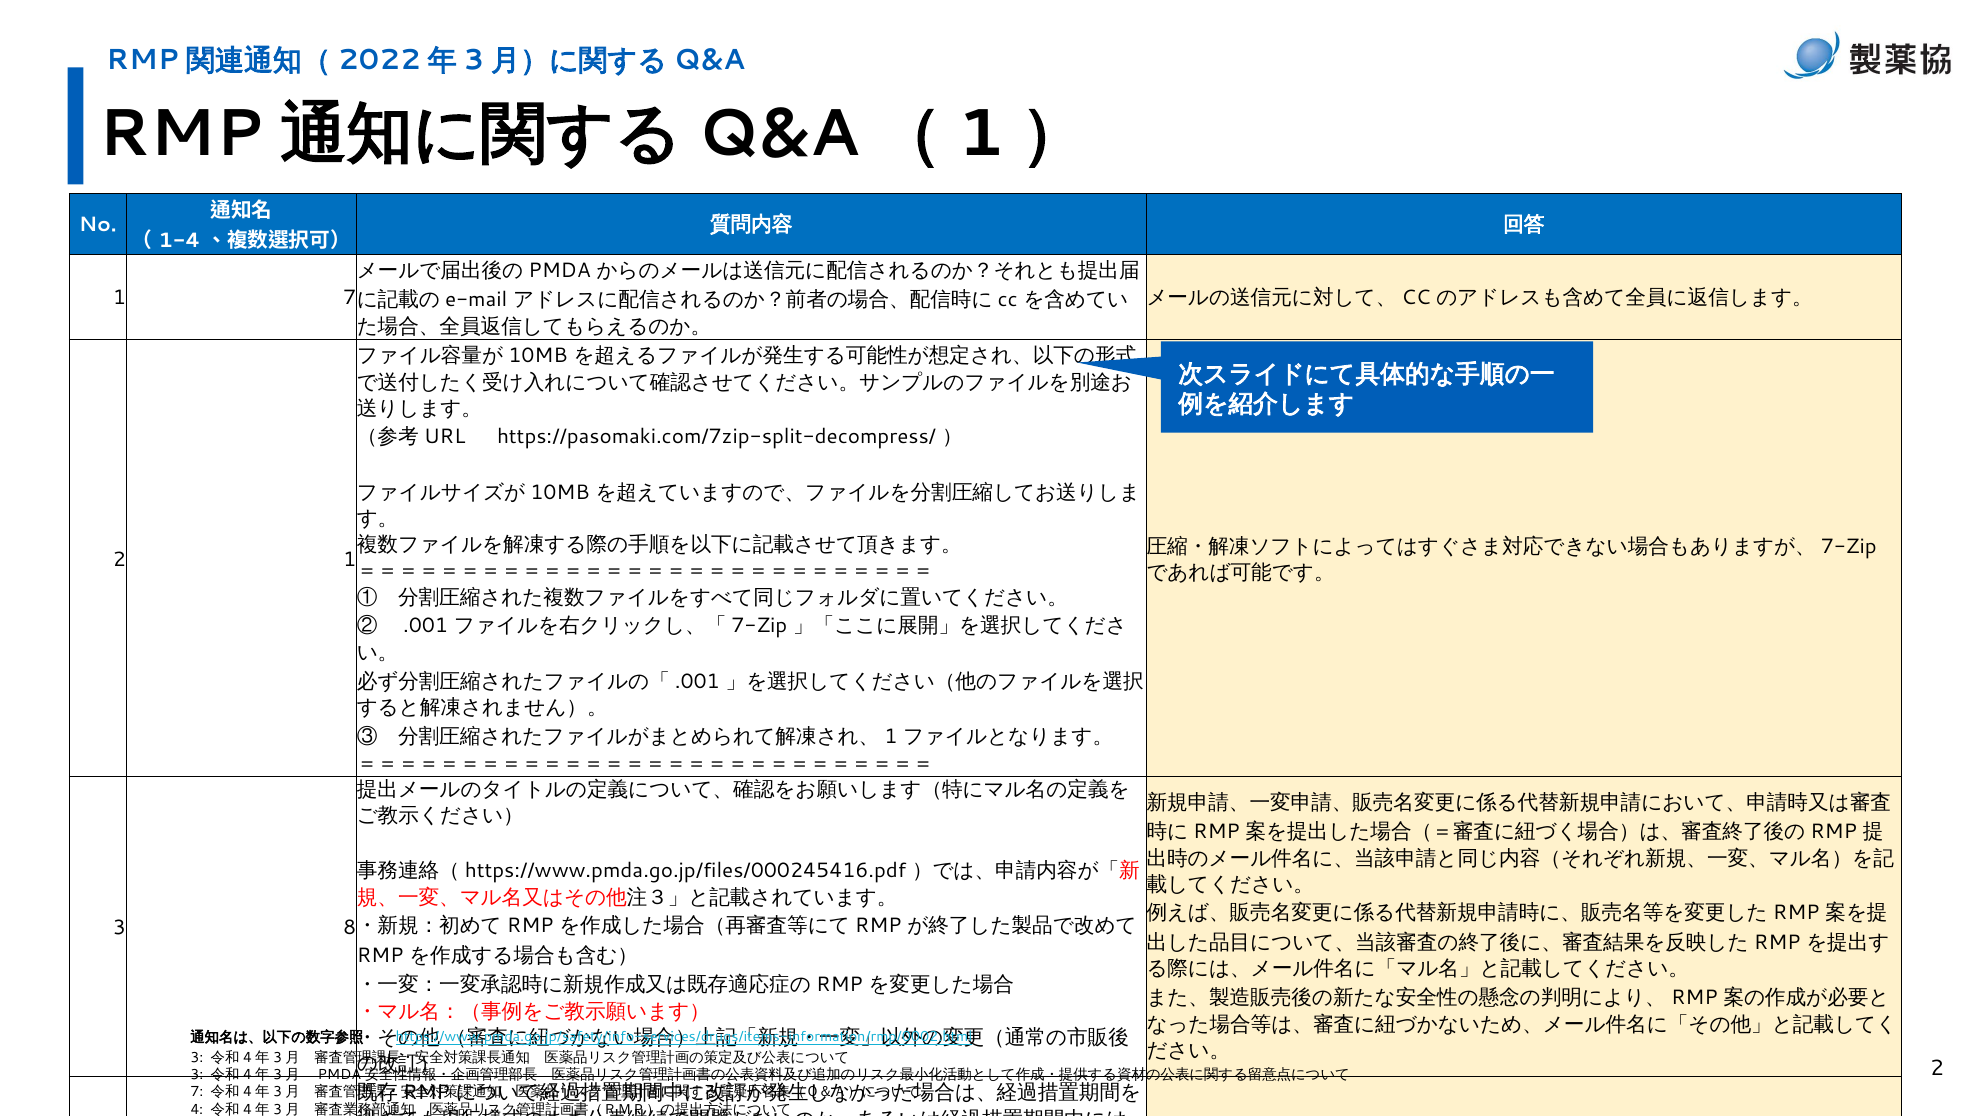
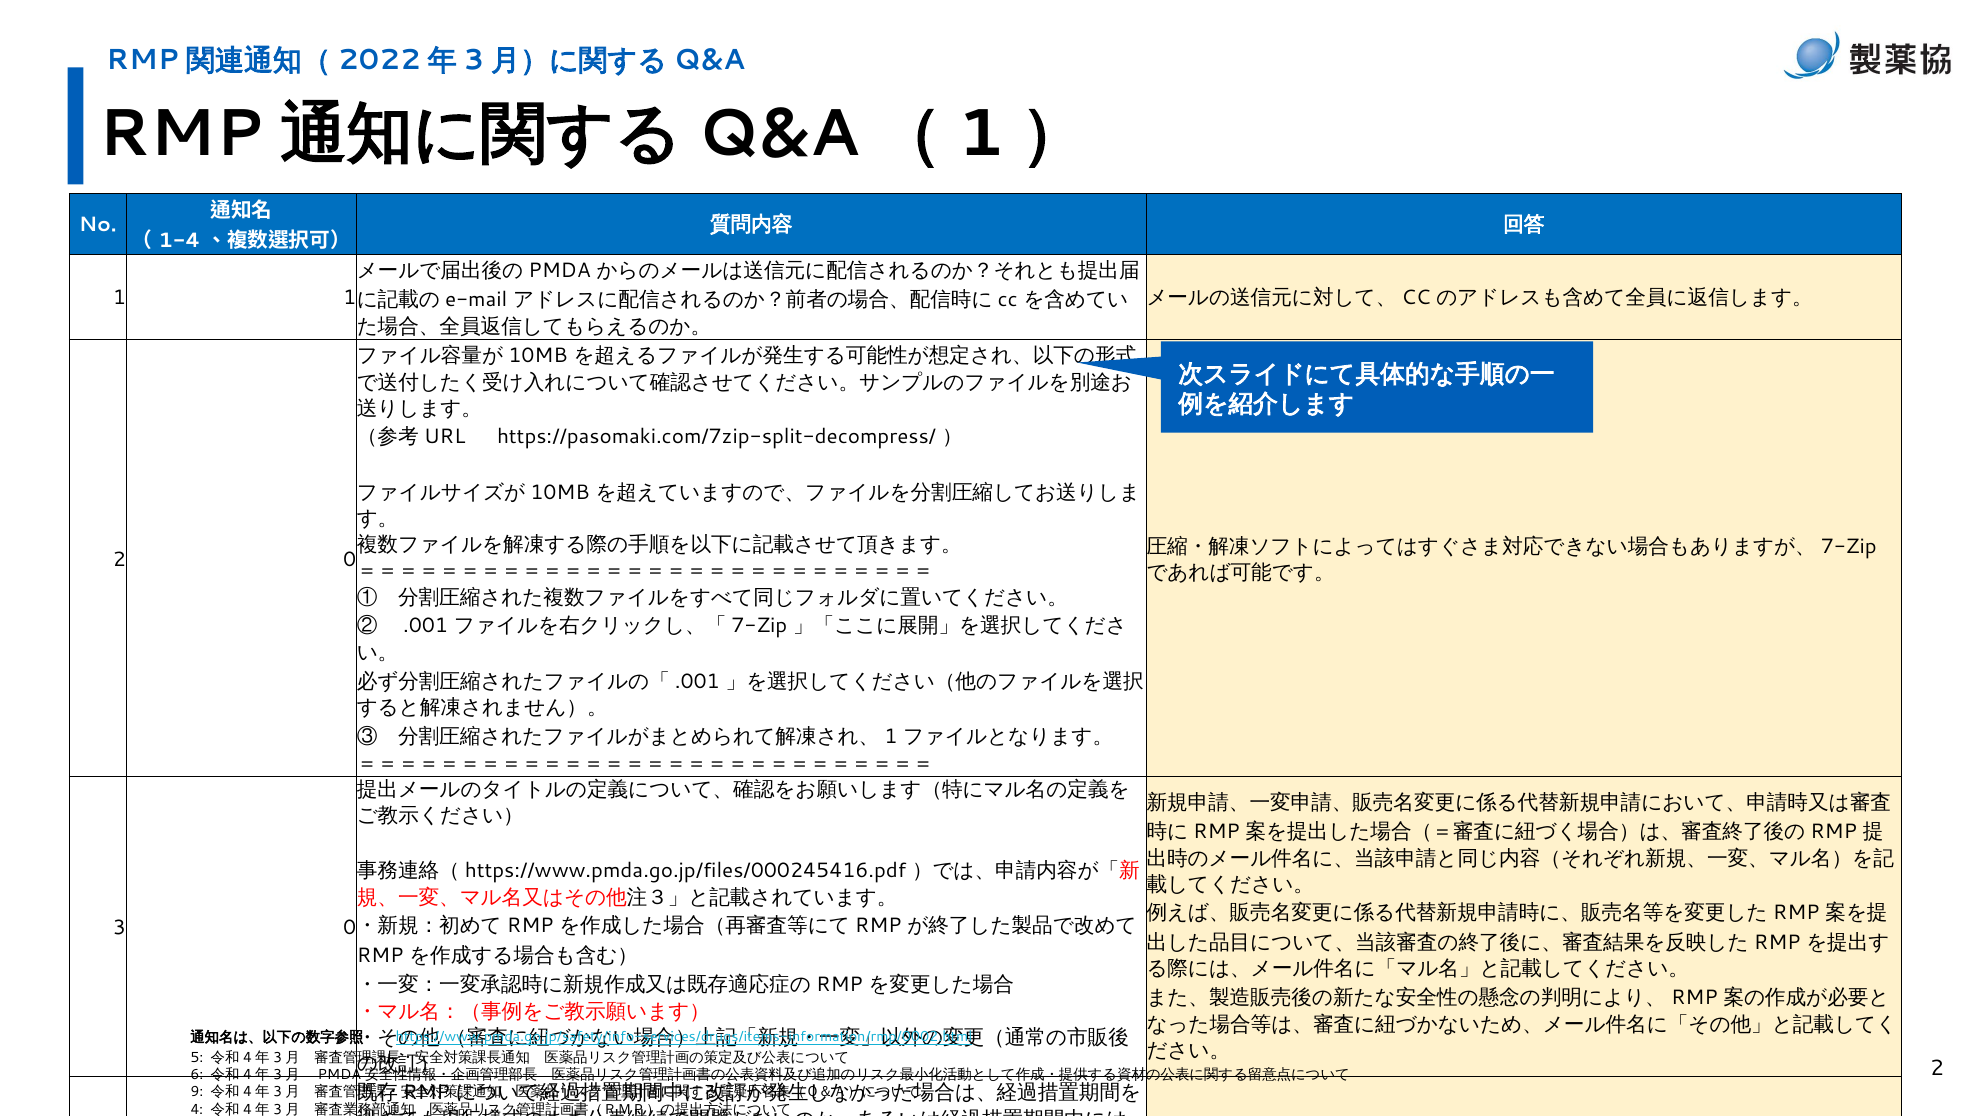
1 7: 7 -> 1
2 1: 1 -> 0
3 8: 8 -> 0
3 at (197, 1057): 3 -> 5
3 at (197, 1075): 3 -> 6
7 at (197, 1092): 7 -> 9
